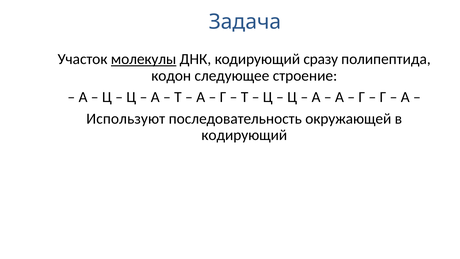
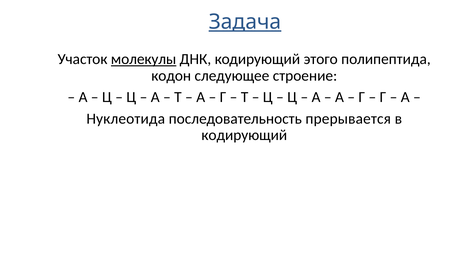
Задача underline: none -> present
сразу: сразу -> этого
Используют: Используют -> Нуклеотида
окружающей: окружающей -> прерывается
